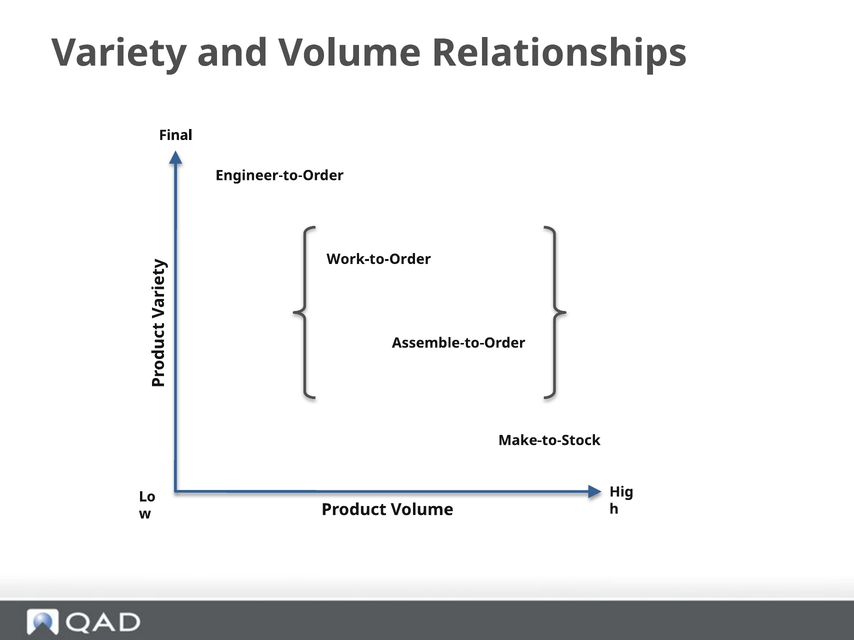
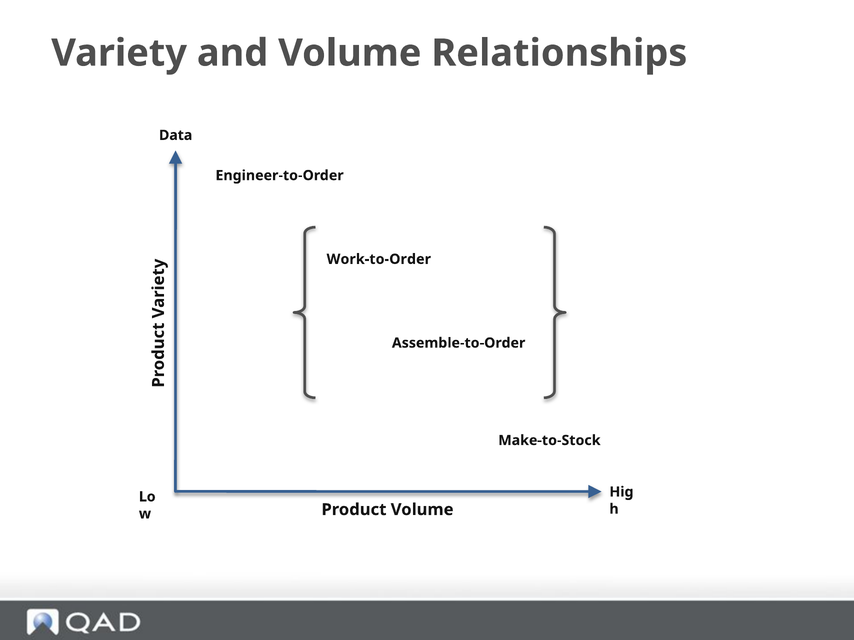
Final: Final -> Data
